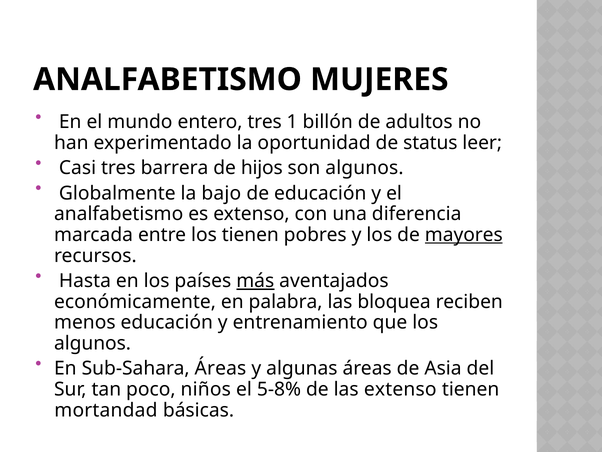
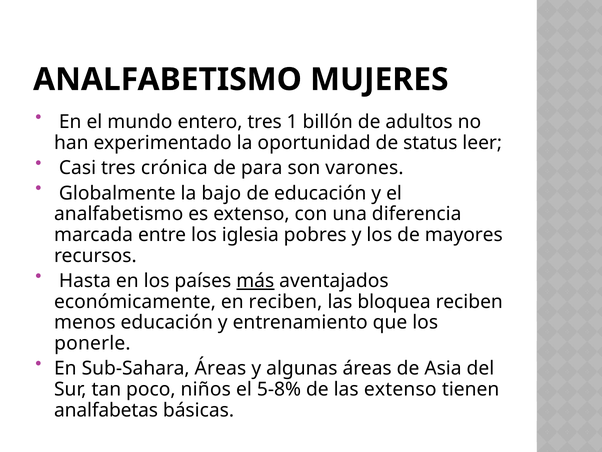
barrera: barrera -> crónica
hijos: hijos -> para
son algunos: algunos -> varones
los tienen: tienen -> iglesia
mayores underline: present -> none
en palabra: palabra -> reciben
algunos at (93, 343): algunos -> ponerle
mortandad: mortandad -> analfabetas
